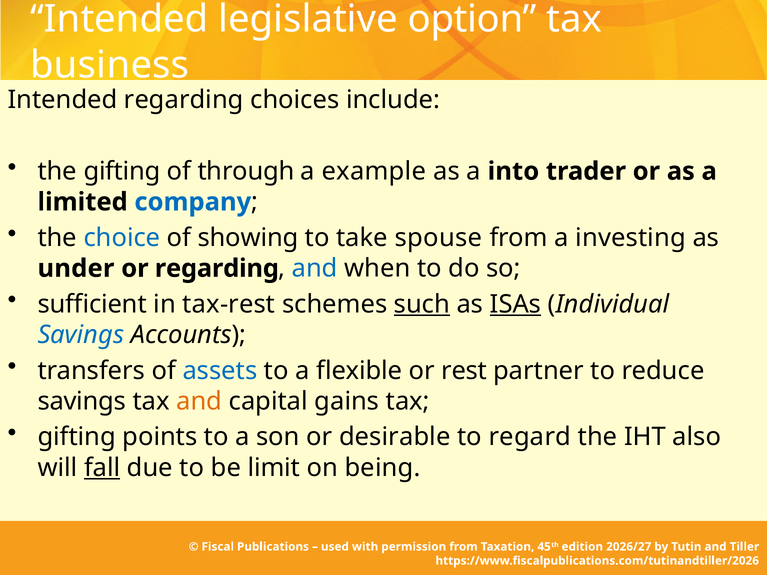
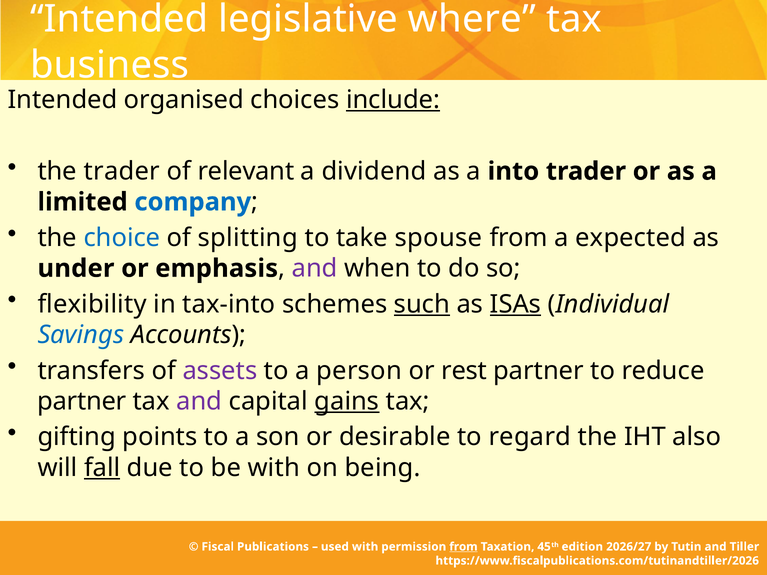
option: option -> where
Intended regarding: regarding -> organised
include underline: none -> present
the gifting: gifting -> trader
through: through -> relevant
example: example -> dividend
showing: showing -> splitting
investing: investing -> expected
or regarding: regarding -> emphasis
and at (315, 269) colour: blue -> purple
sufficient: sufficient -> flexibility
tax-rest: tax-rest -> tax-into
assets colour: blue -> purple
flexible: flexible -> person
savings at (82, 401): savings -> partner
and at (199, 401) colour: orange -> purple
gains underline: none -> present
be limit: limit -> with
from at (463, 547) underline: none -> present
